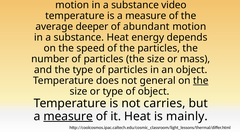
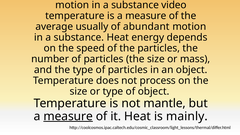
deeper: deeper -> usually
general: general -> process
the at (201, 81) underline: present -> none
carries: carries -> mantle
